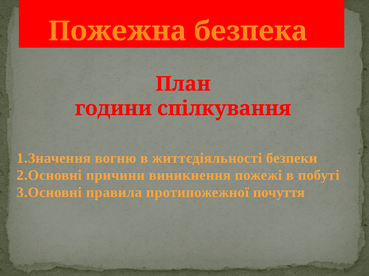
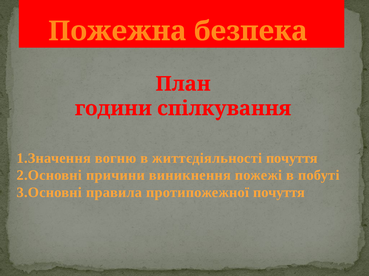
життєдіяльності безпеки: безпеки -> почуття
